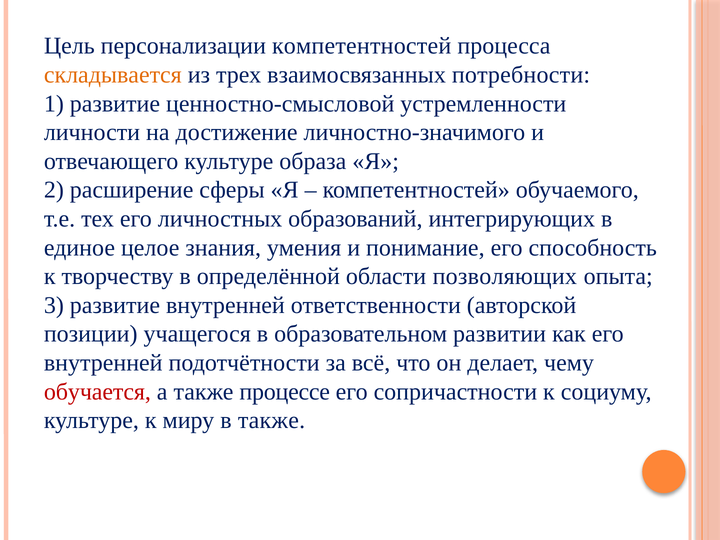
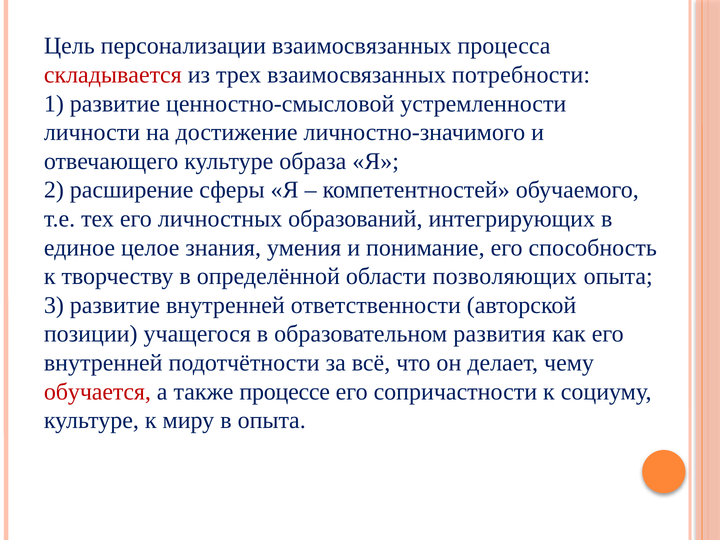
персонализации компетентностей: компетентностей -> взаимосвязанных
складывается colour: orange -> red
развитии: развитии -> развития
в также: также -> опыта
